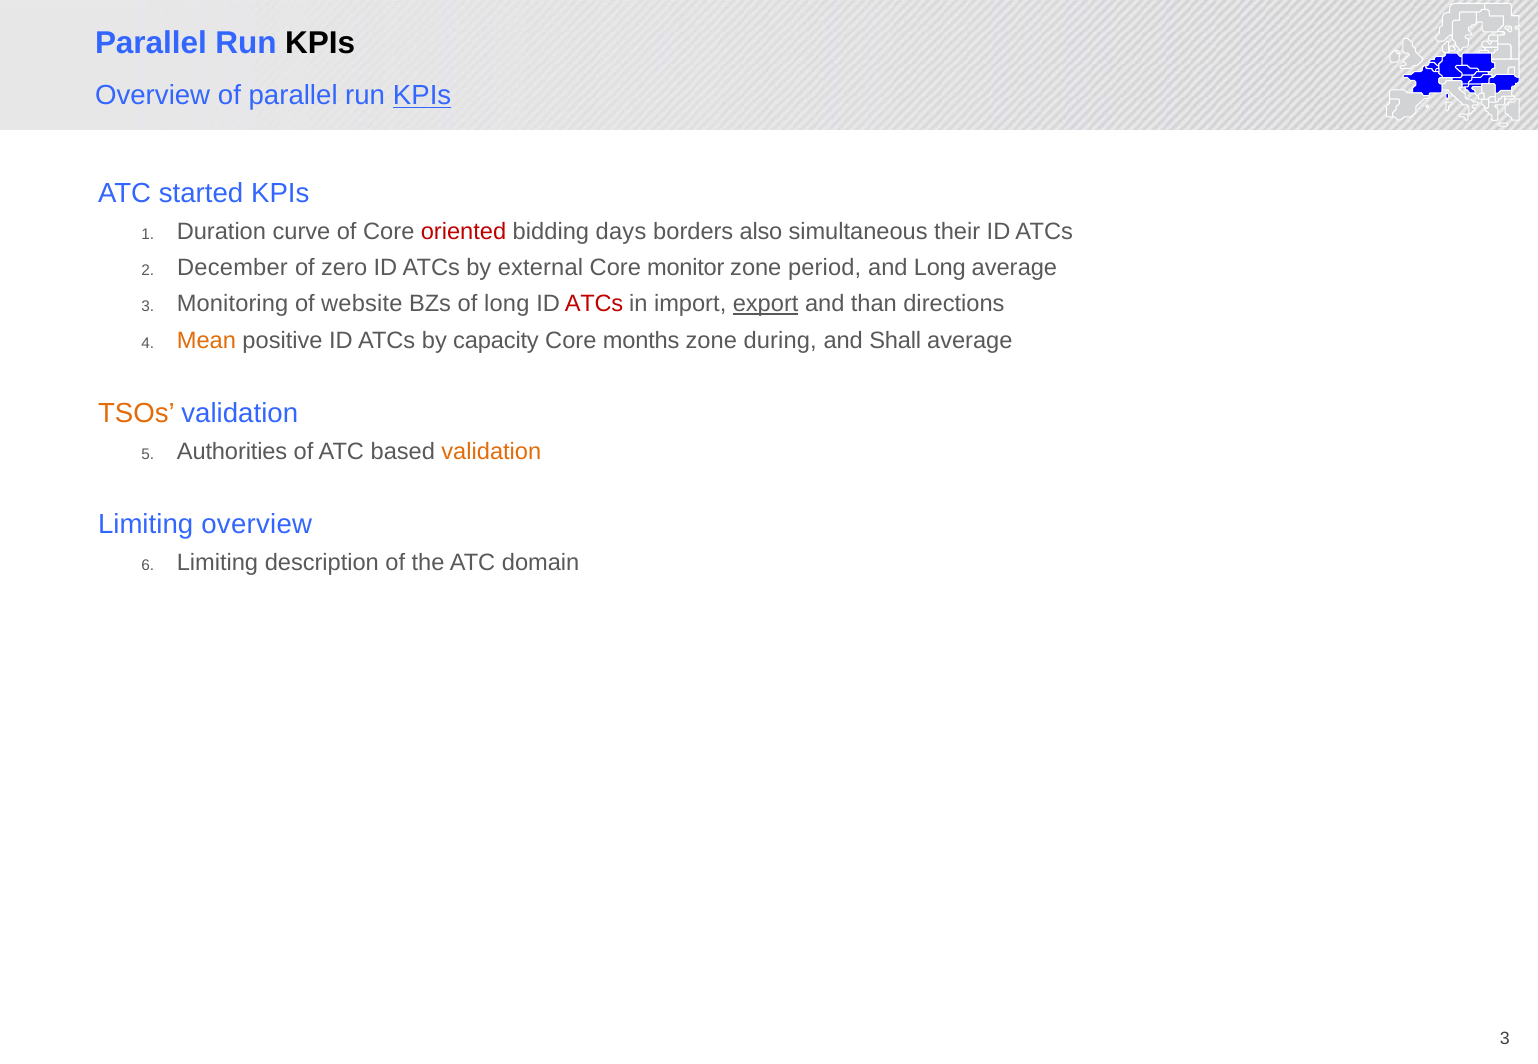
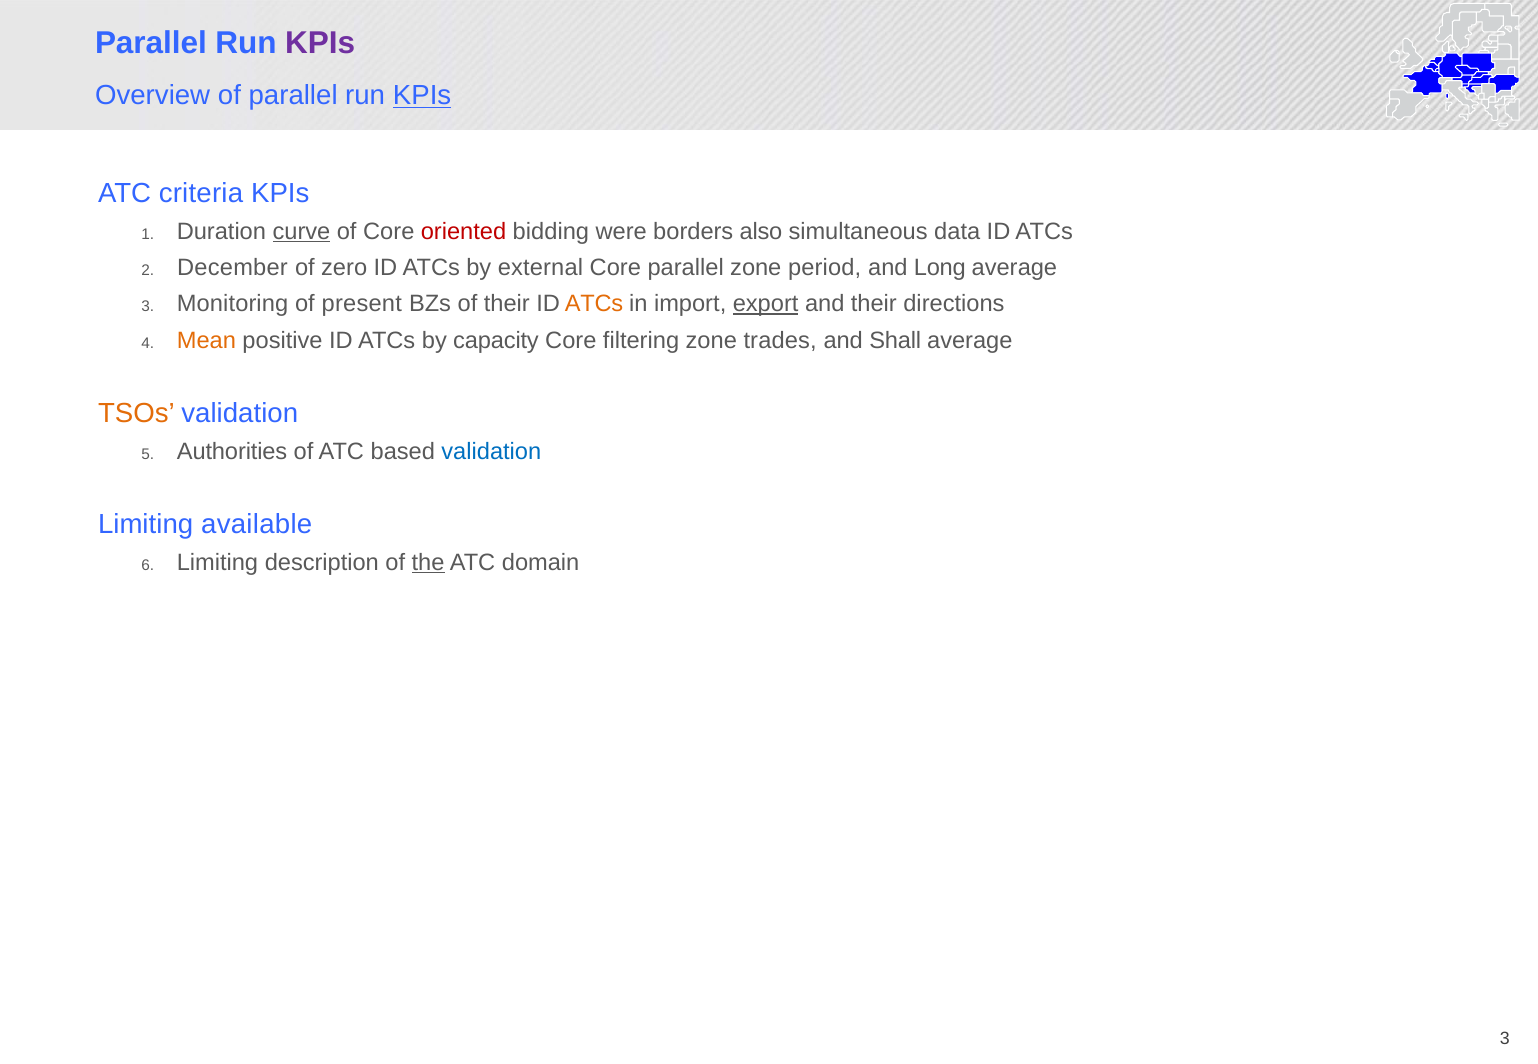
KPIs at (320, 43) colour: black -> purple
started: started -> criteria
curve underline: none -> present
days: days -> were
their: their -> data
Core monitor: monitor -> parallel
website: website -> present
of long: long -> their
ATCs at (594, 304) colour: red -> orange
and than: than -> their
months: months -> filtering
during: during -> trades
validation at (491, 452) colour: orange -> blue
Limiting overview: overview -> available
the underline: none -> present
